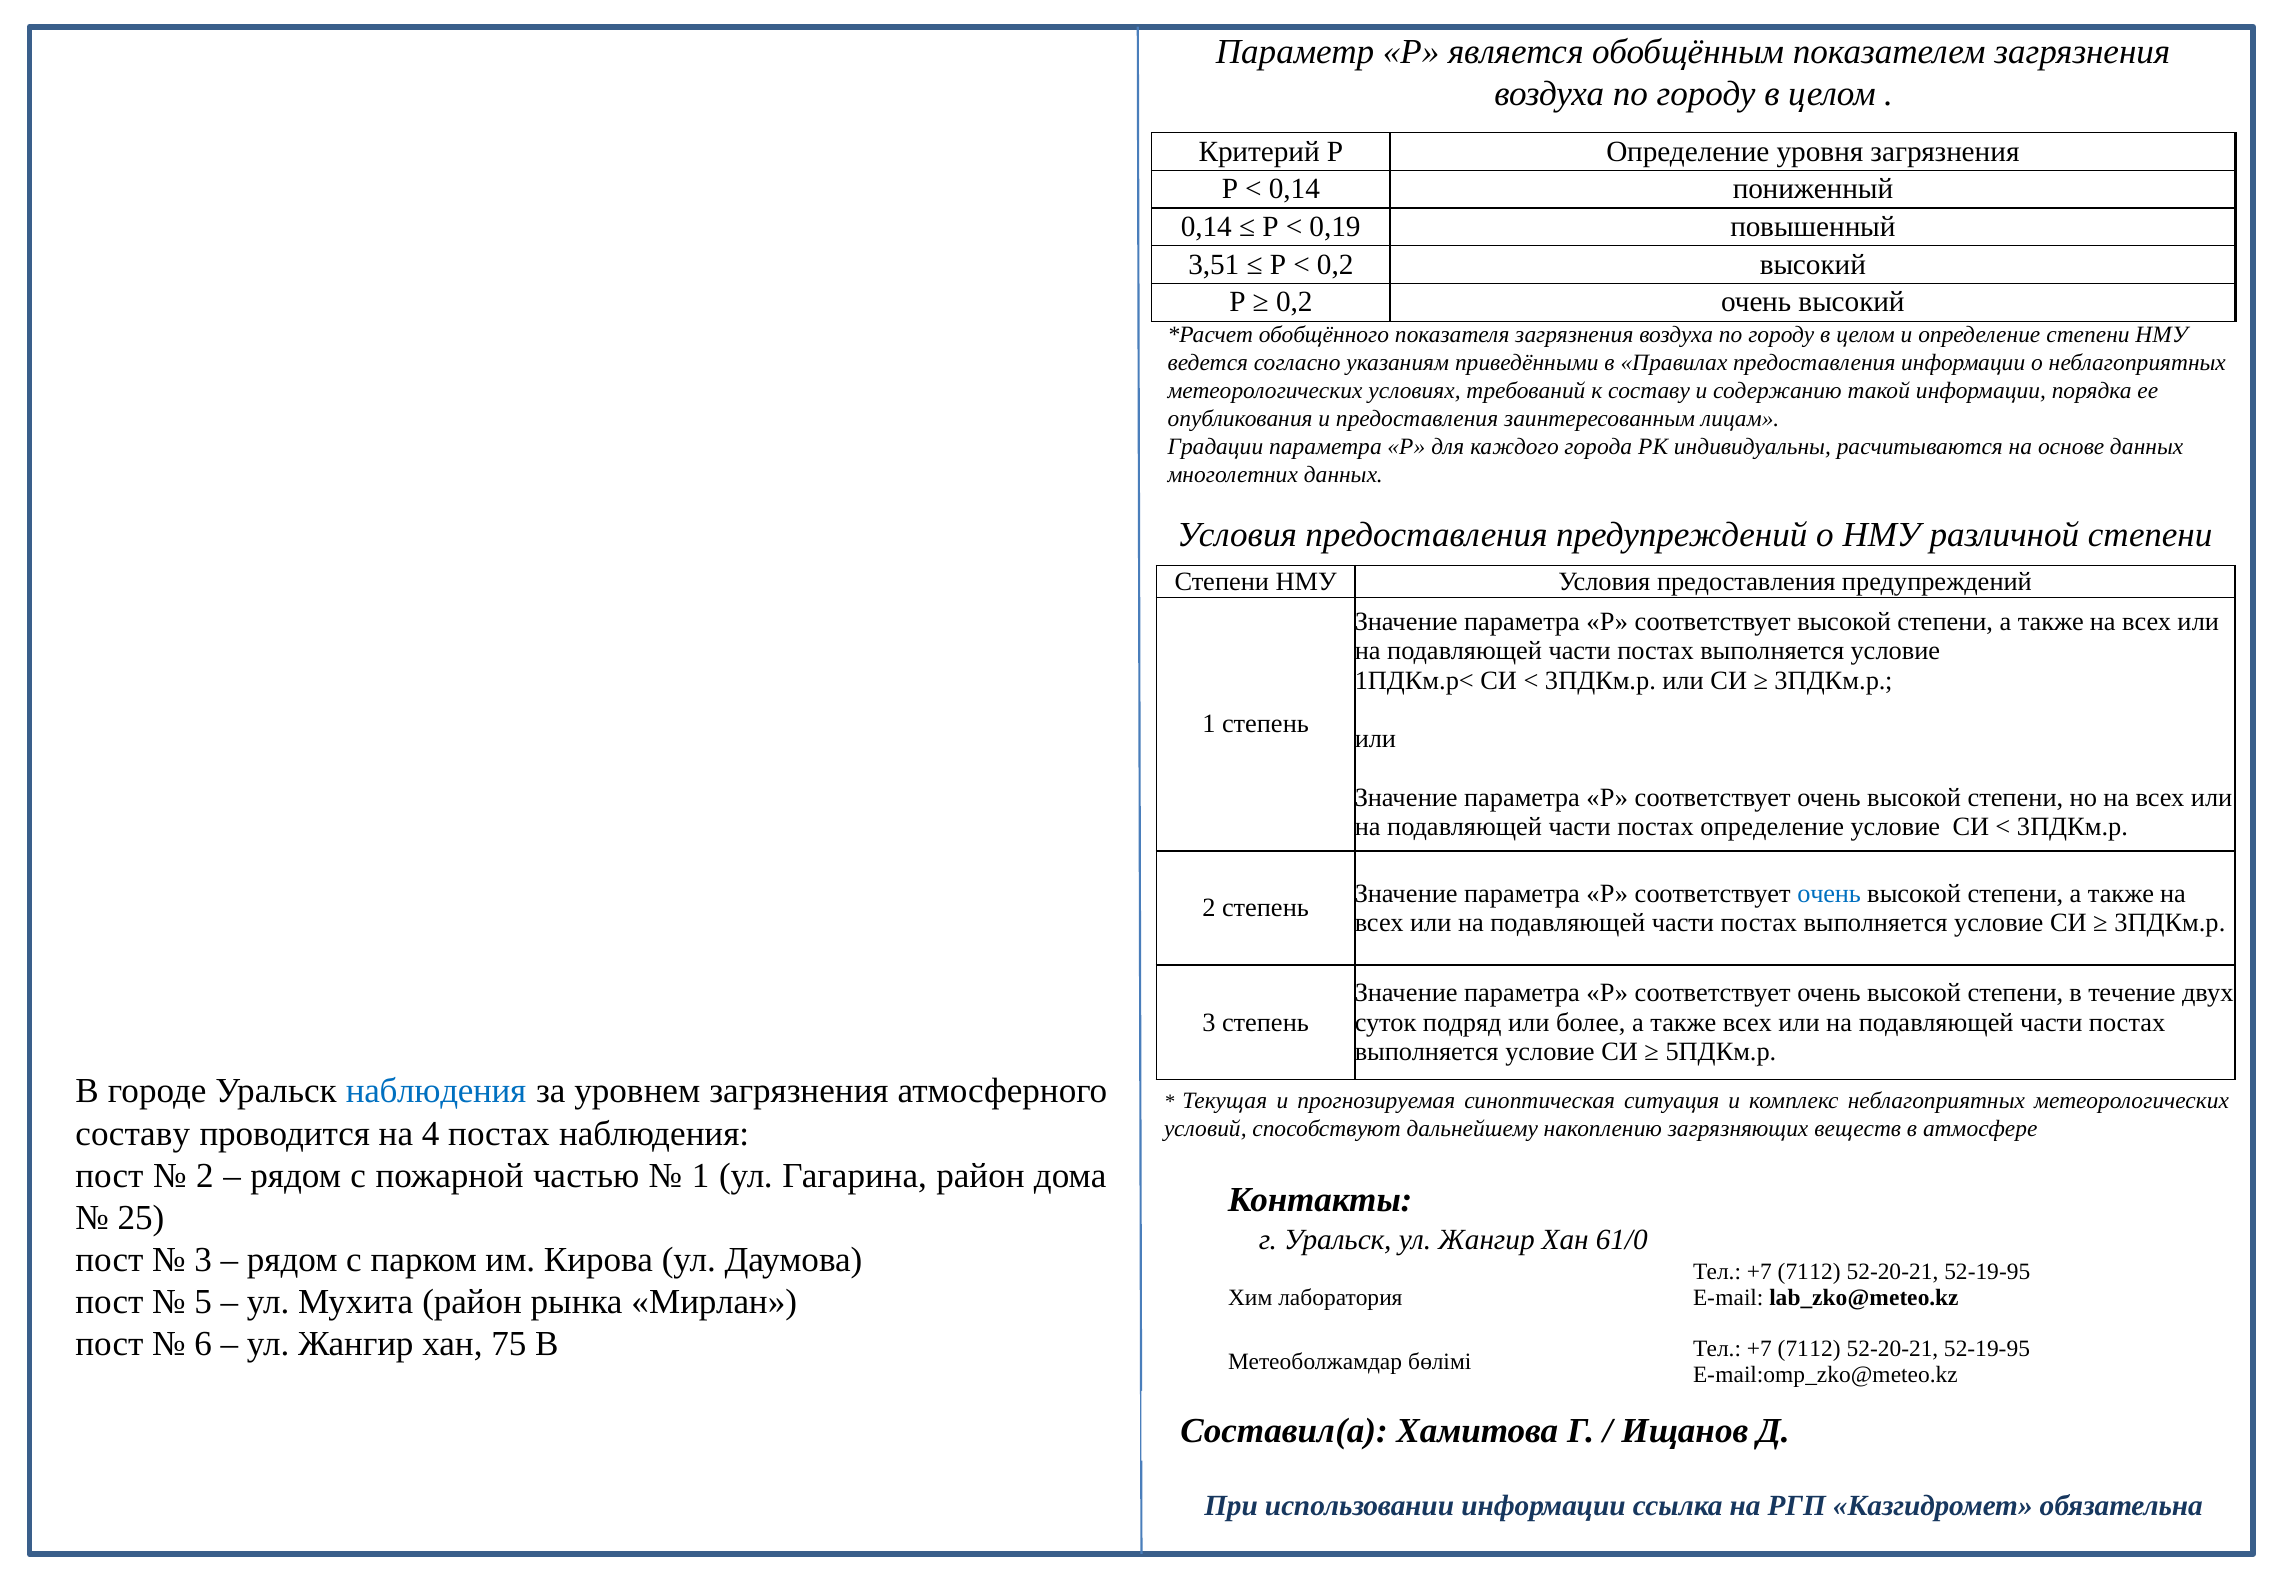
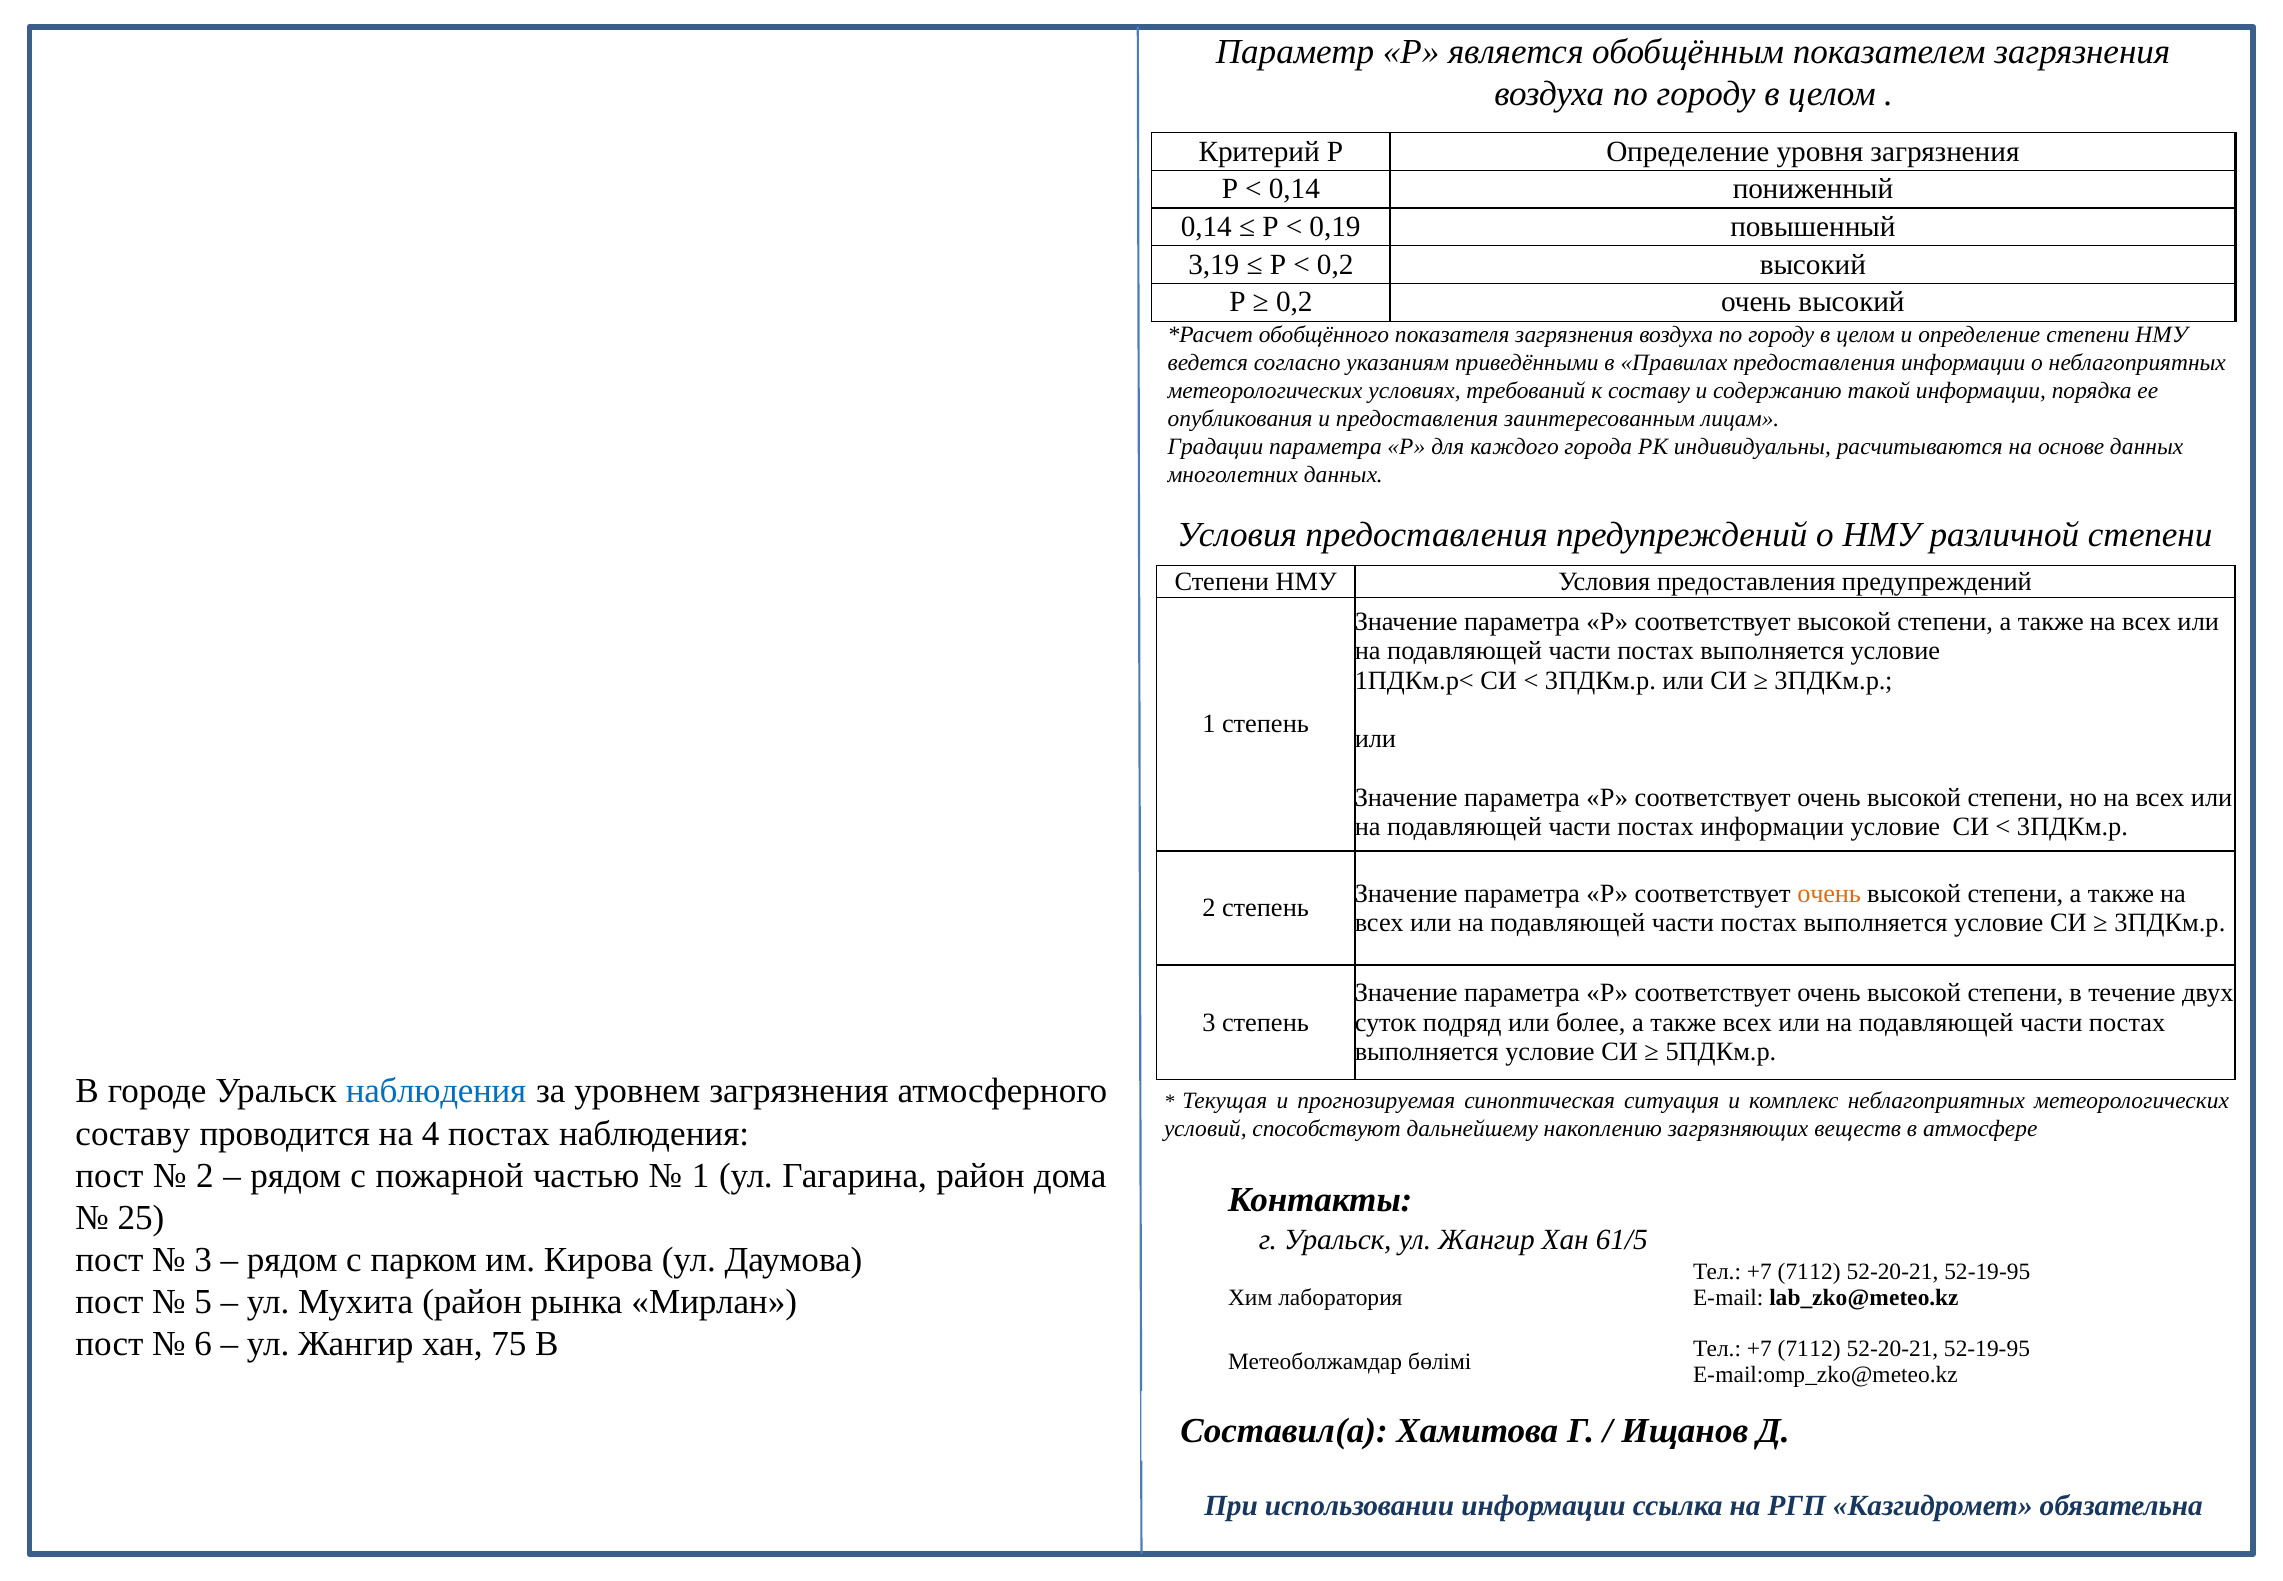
3,51: 3,51 -> 3,19
постах определение: определение -> информации
очень at (1829, 893) colour: blue -> orange
61/0: 61/0 -> 61/5
